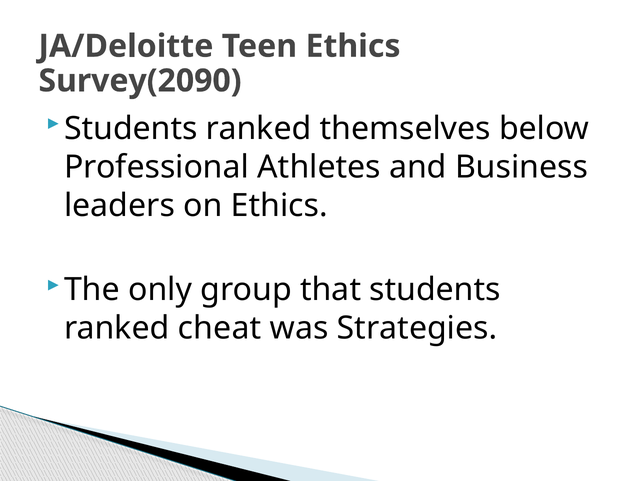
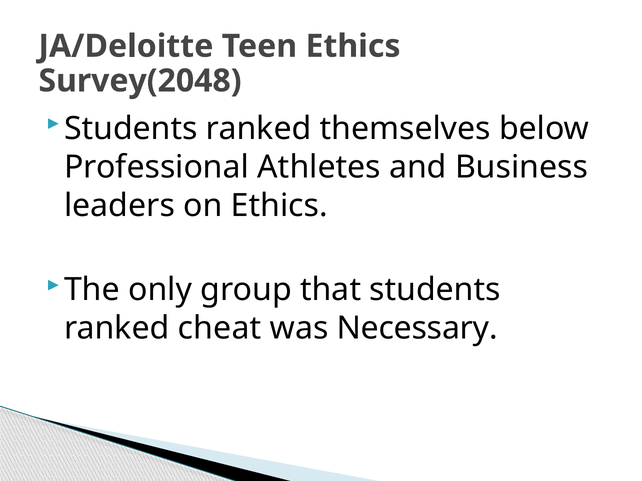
Survey(2090: Survey(2090 -> Survey(2048
Strategies: Strategies -> Necessary
